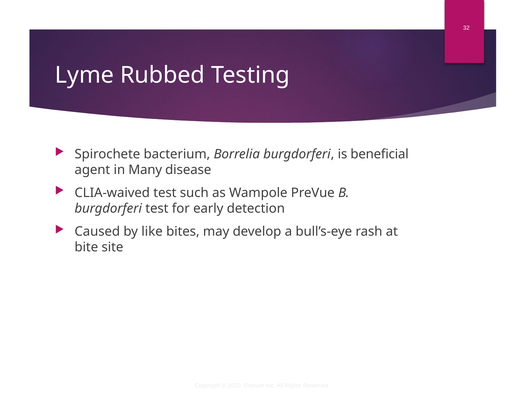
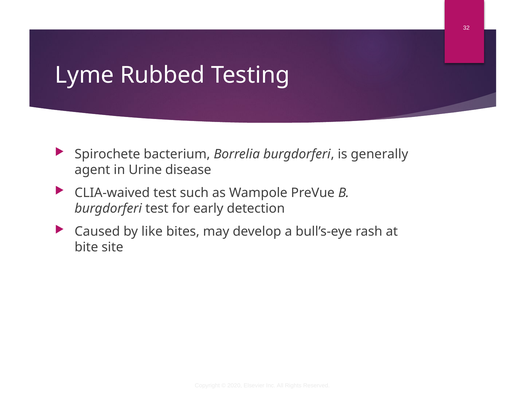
beneficial: beneficial -> generally
Many: Many -> Urine
